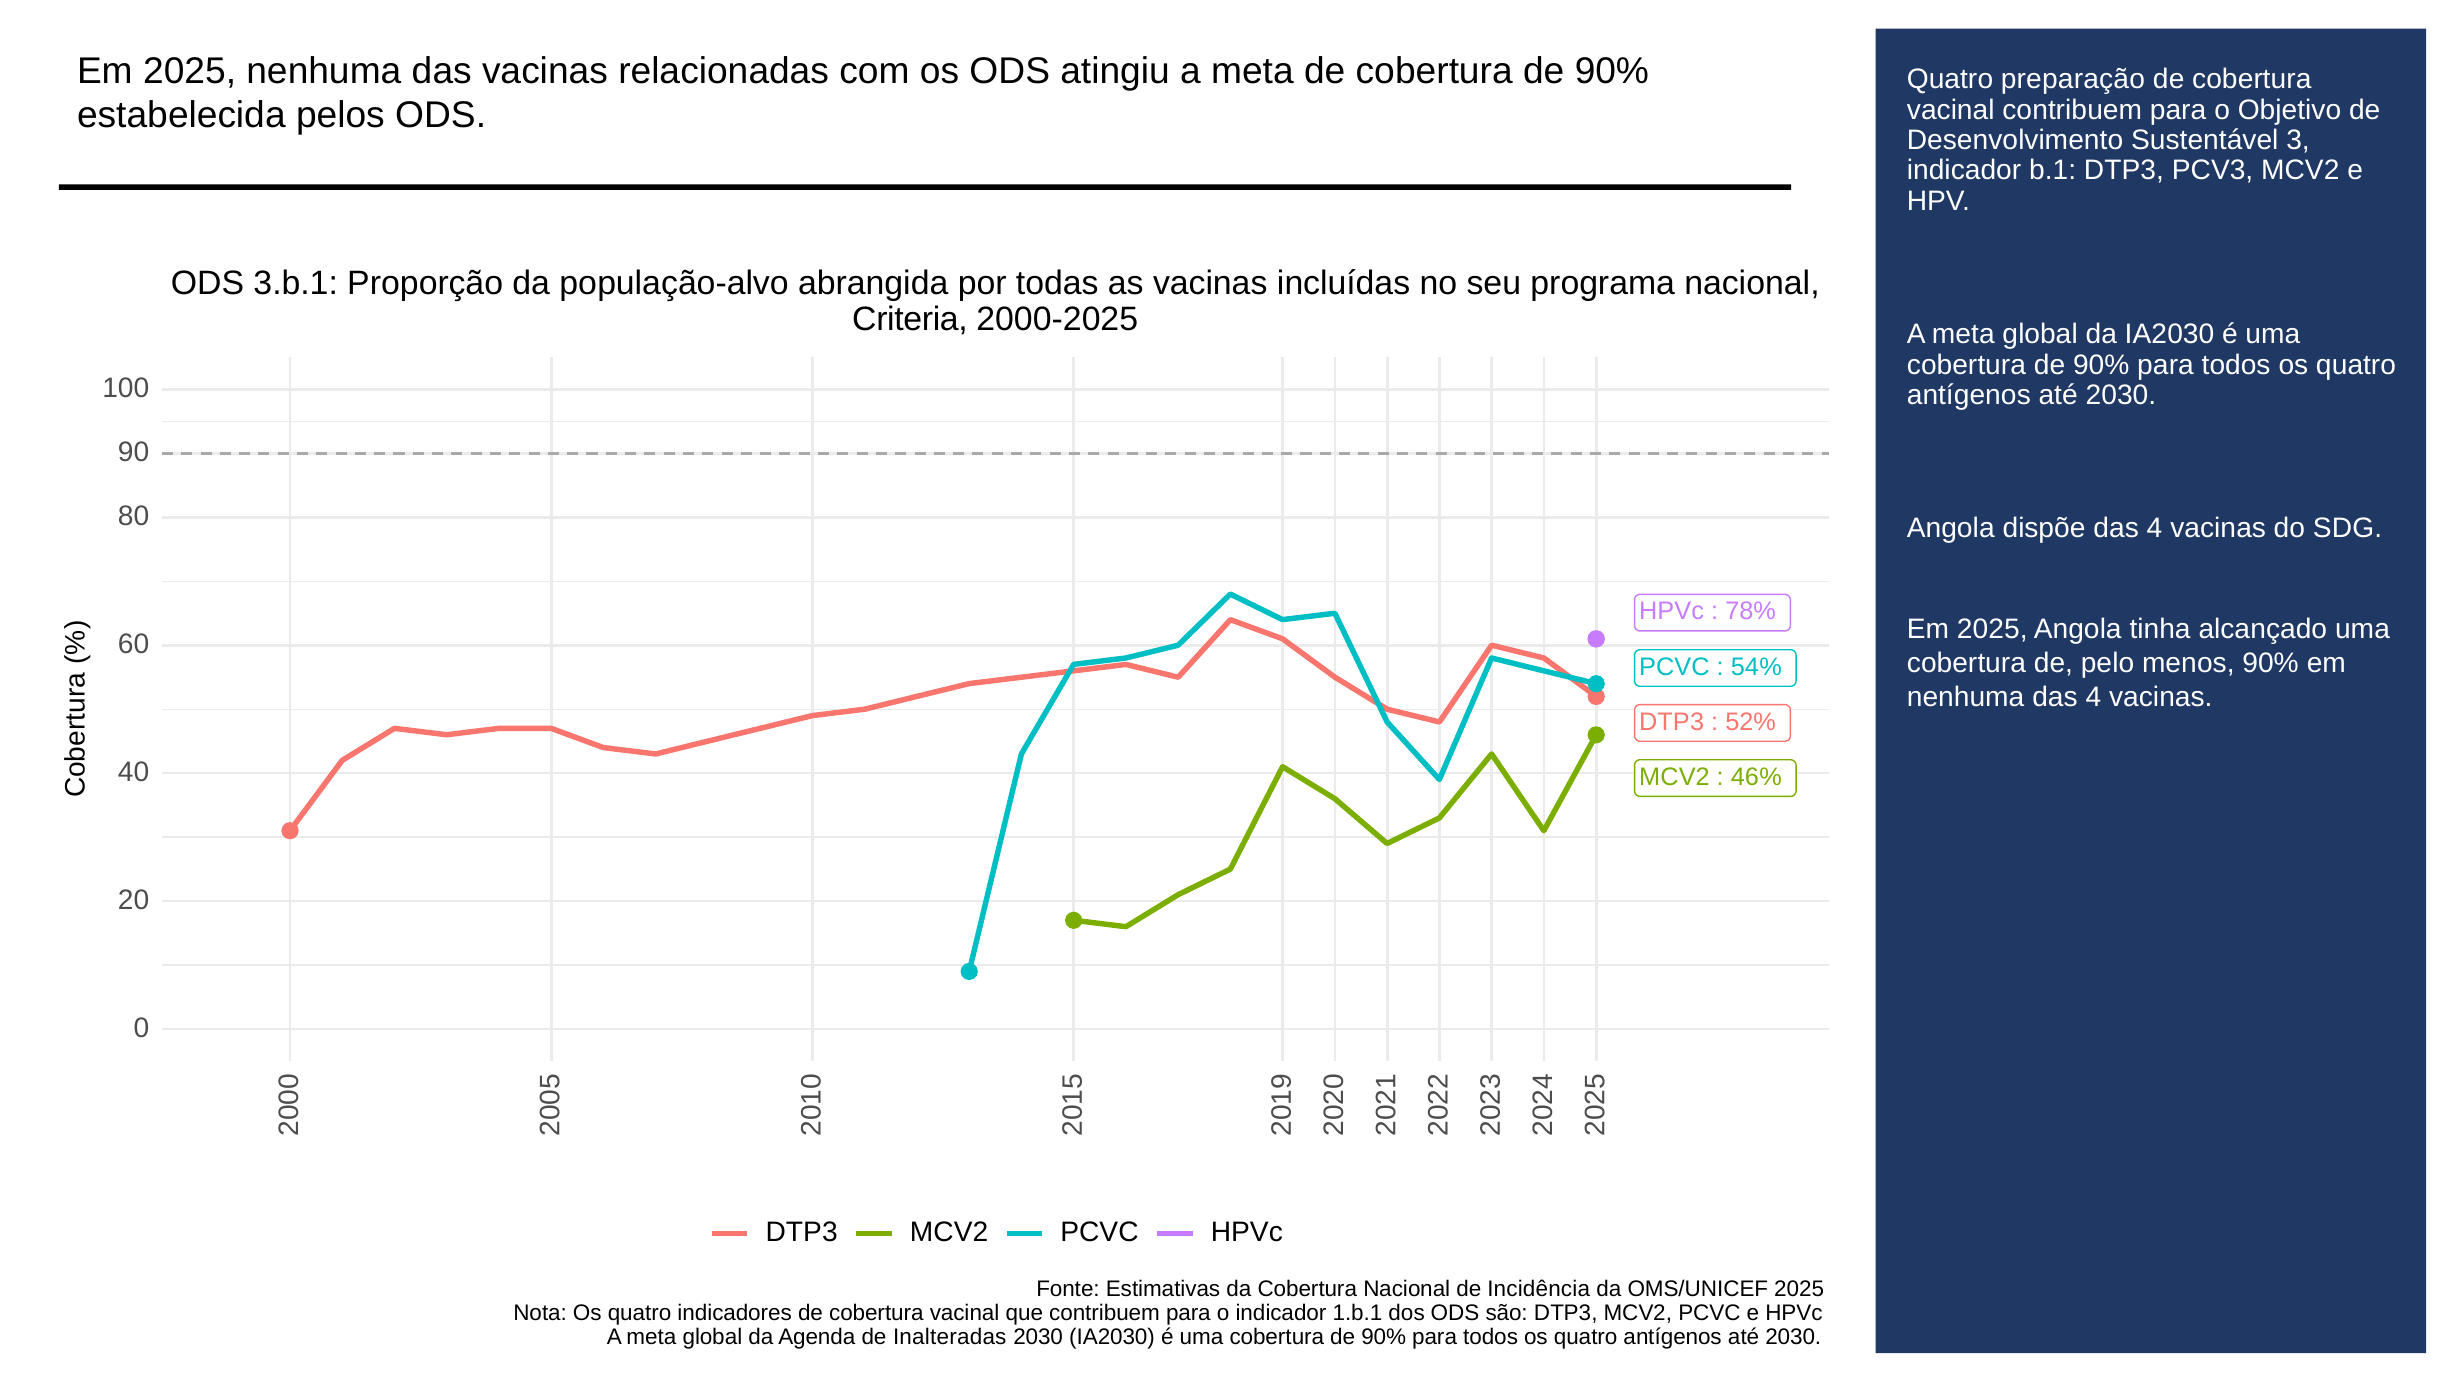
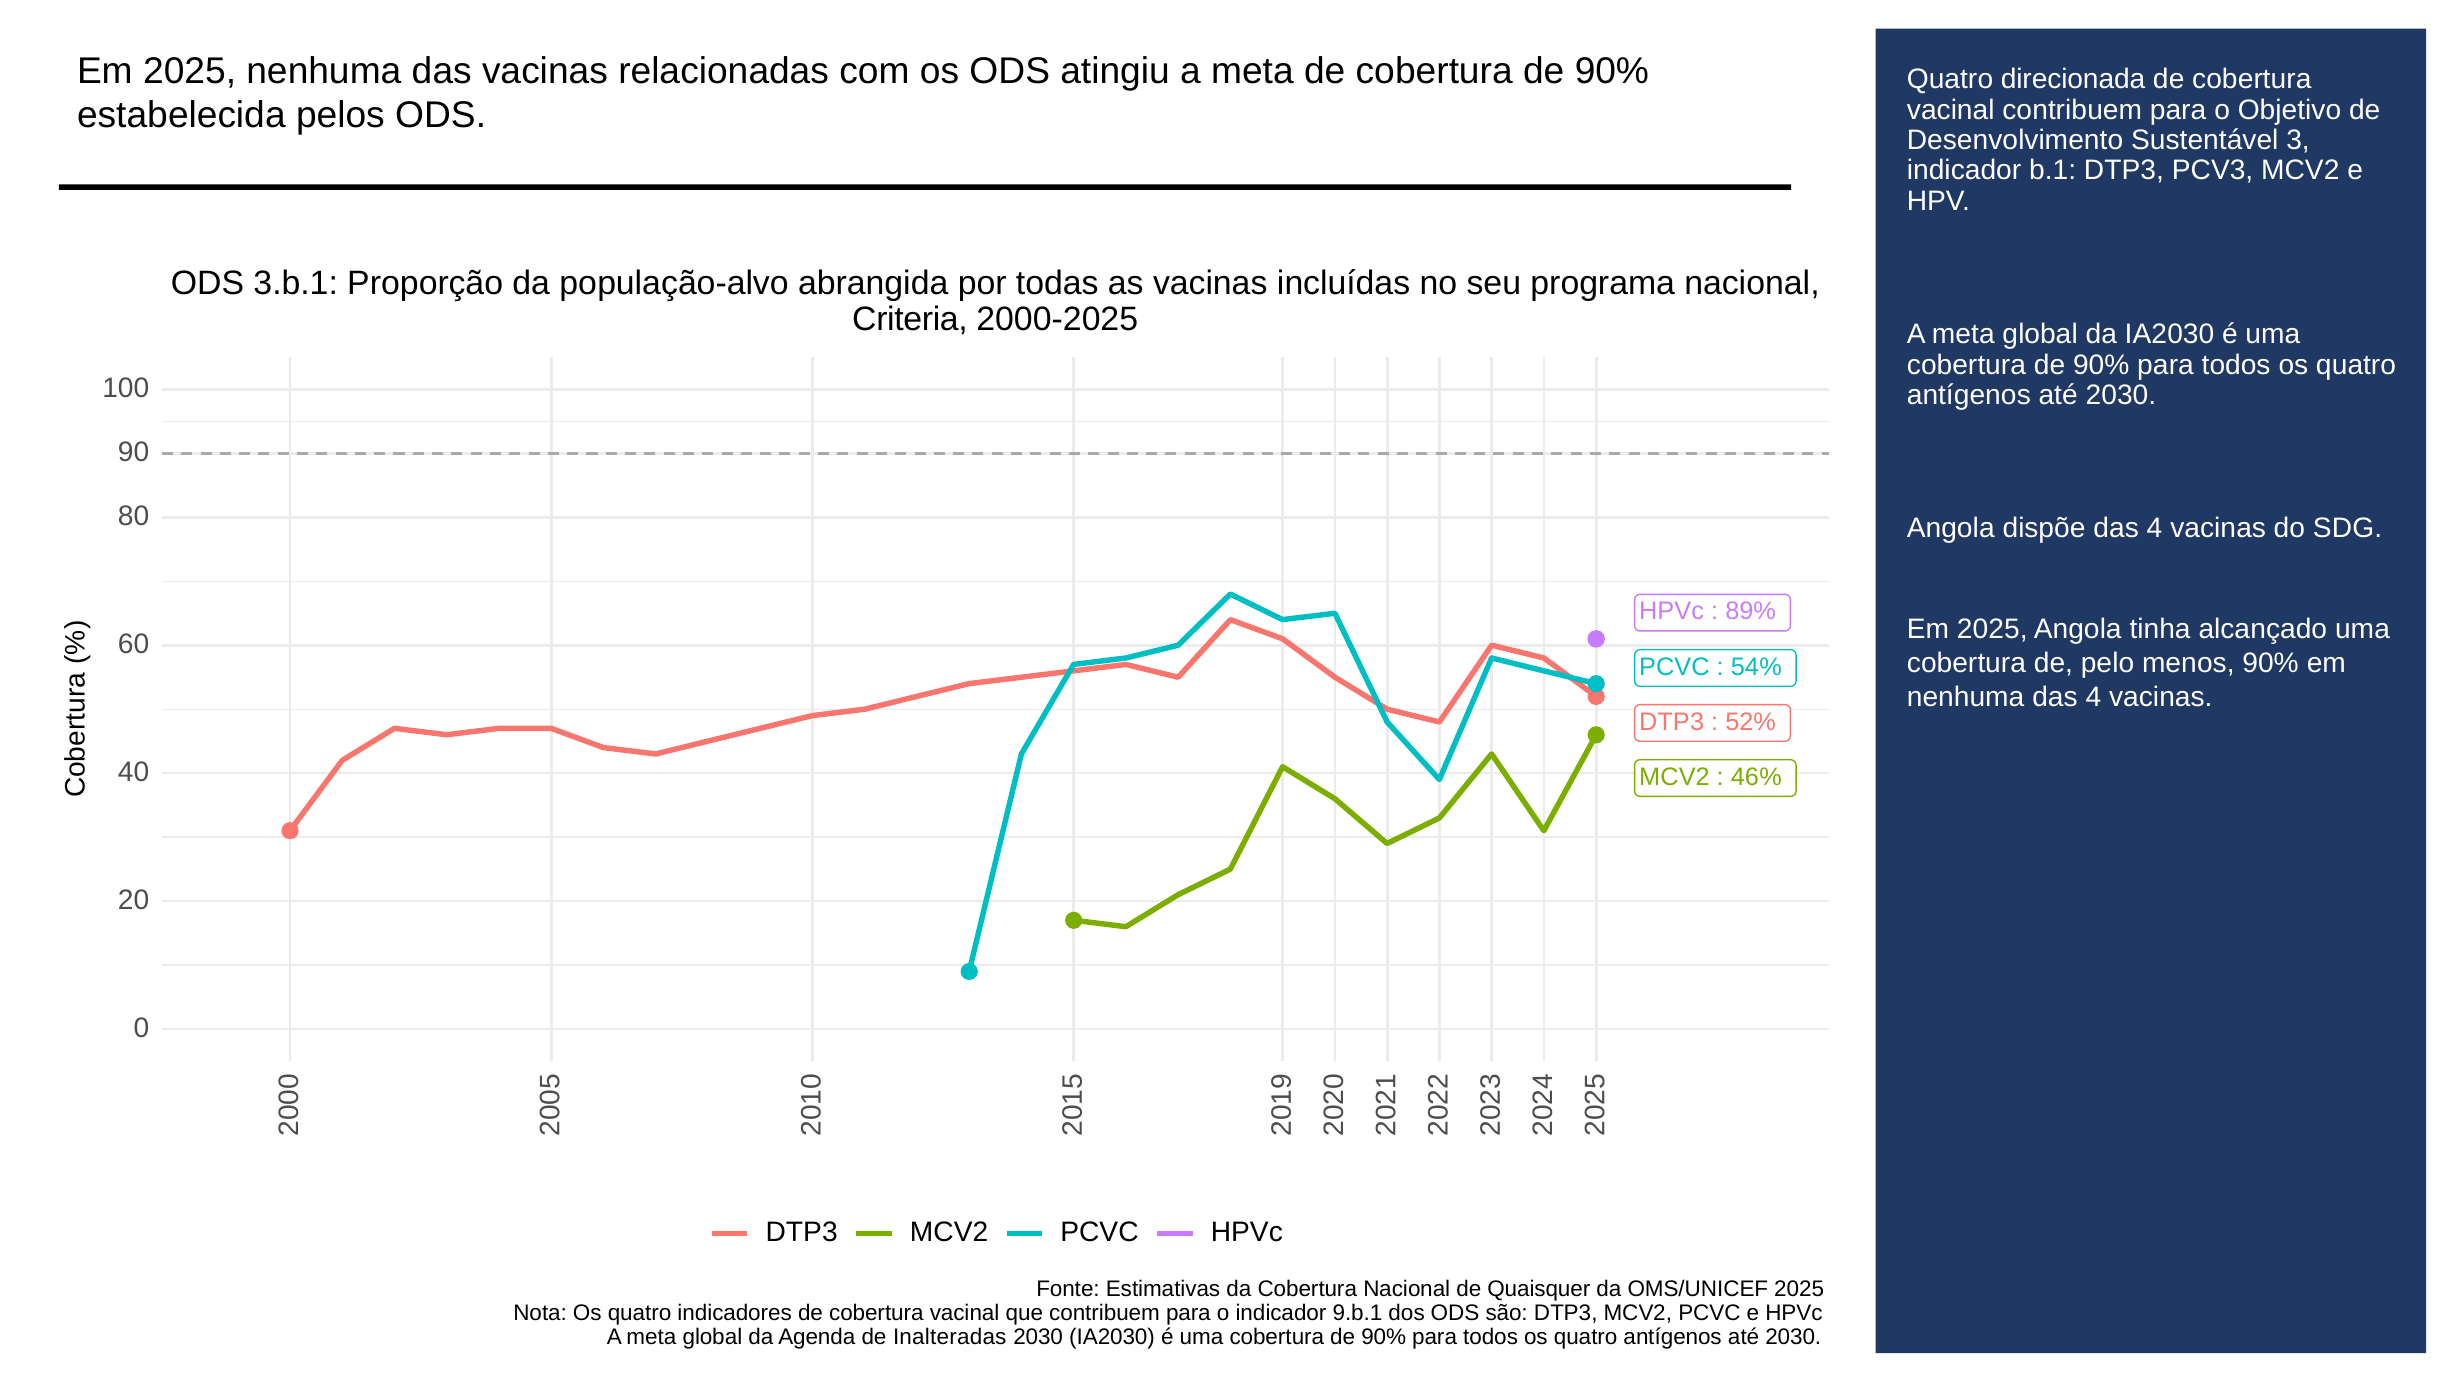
preparação: preparação -> direcionada
78%: 78% -> 89%
Incidência: Incidência -> Quaisquer
1.b.1: 1.b.1 -> 9.b.1
